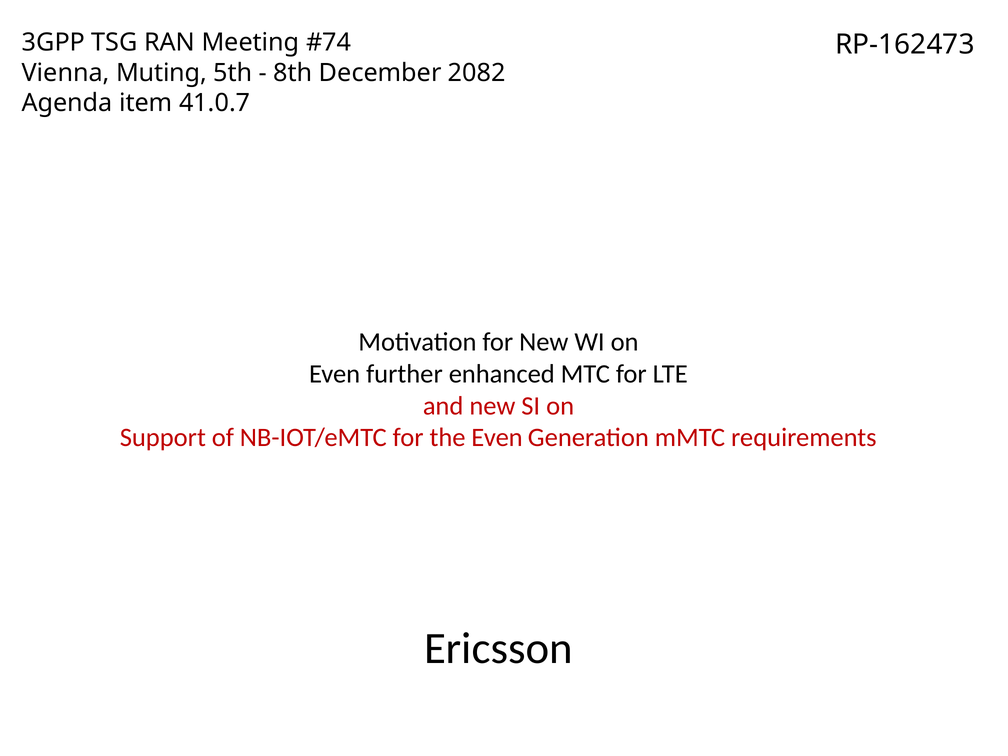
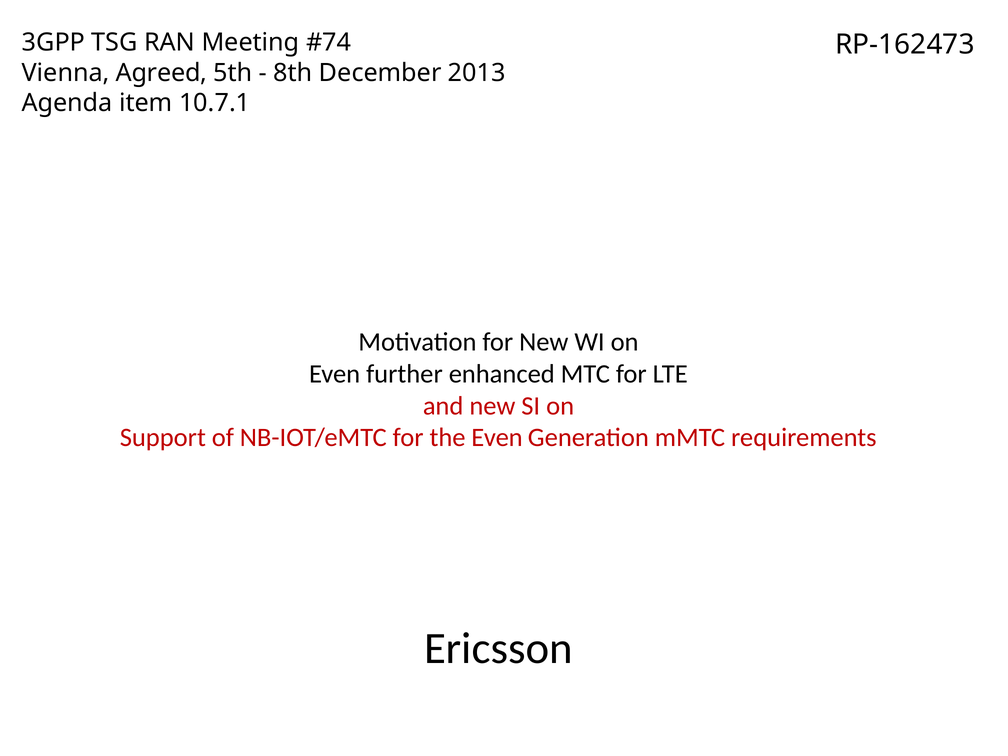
Muting: Muting -> Agreed
2082: 2082 -> 2013
41.0.7: 41.0.7 -> 10.7.1
